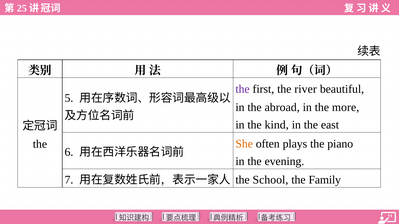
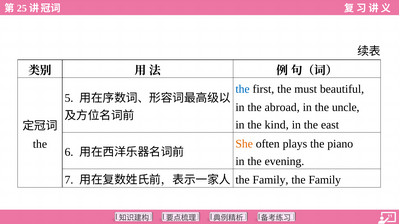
the at (243, 89) colour: purple -> blue
river: river -> must
more: more -> uncle
School at (270, 180): School -> Family
